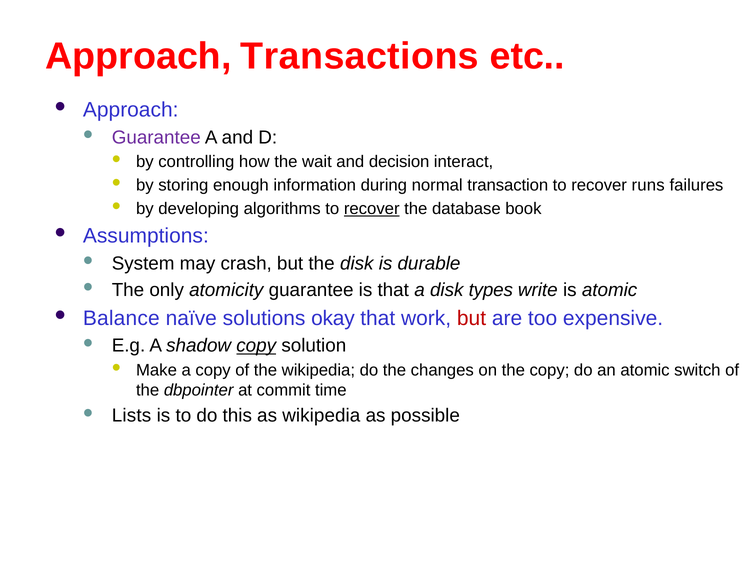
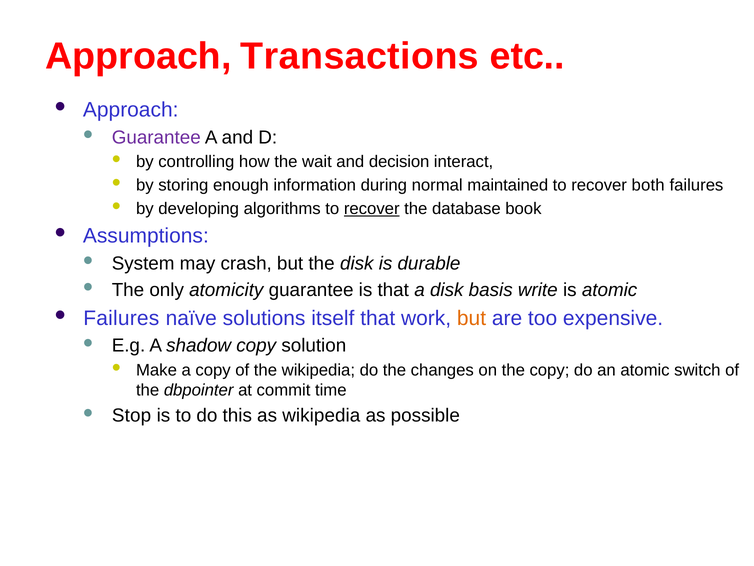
transaction: transaction -> maintained
runs: runs -> both
types: types -> basis
Balance at (121, 318): Balance -> Failures
okay: okay -> itself
but at (471, 318) colour: red -> orange
copy at (256, 345) underline: present -> none
Lists: Lists -> Stop
